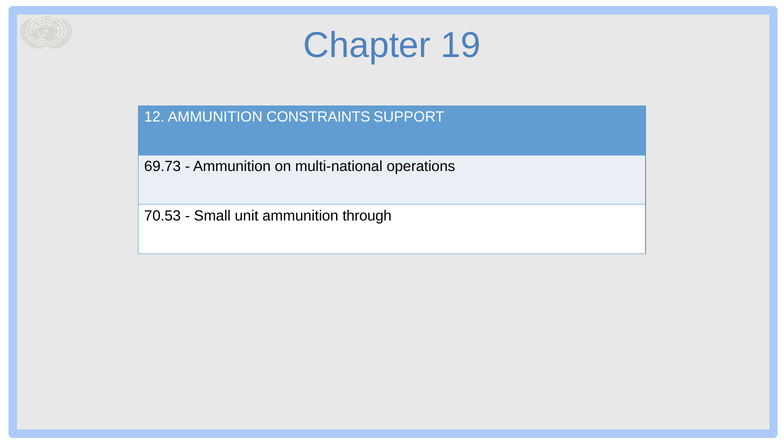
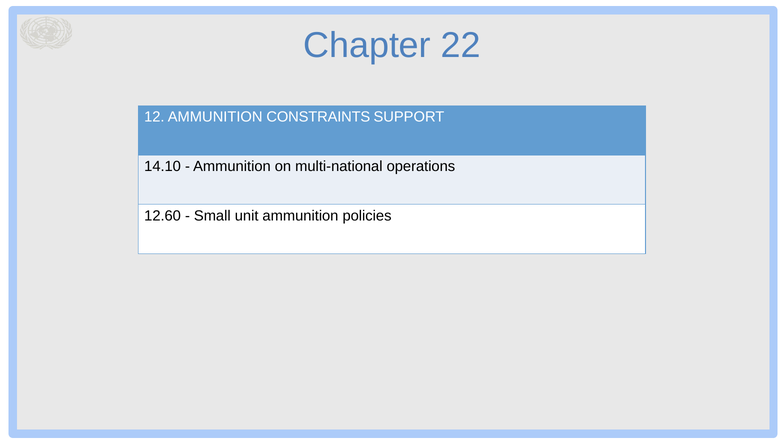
19: 19 -> 22
69.73: 69.73 -> 14.10
70.53: 70.53 -> 12.60
through: through -> policies
